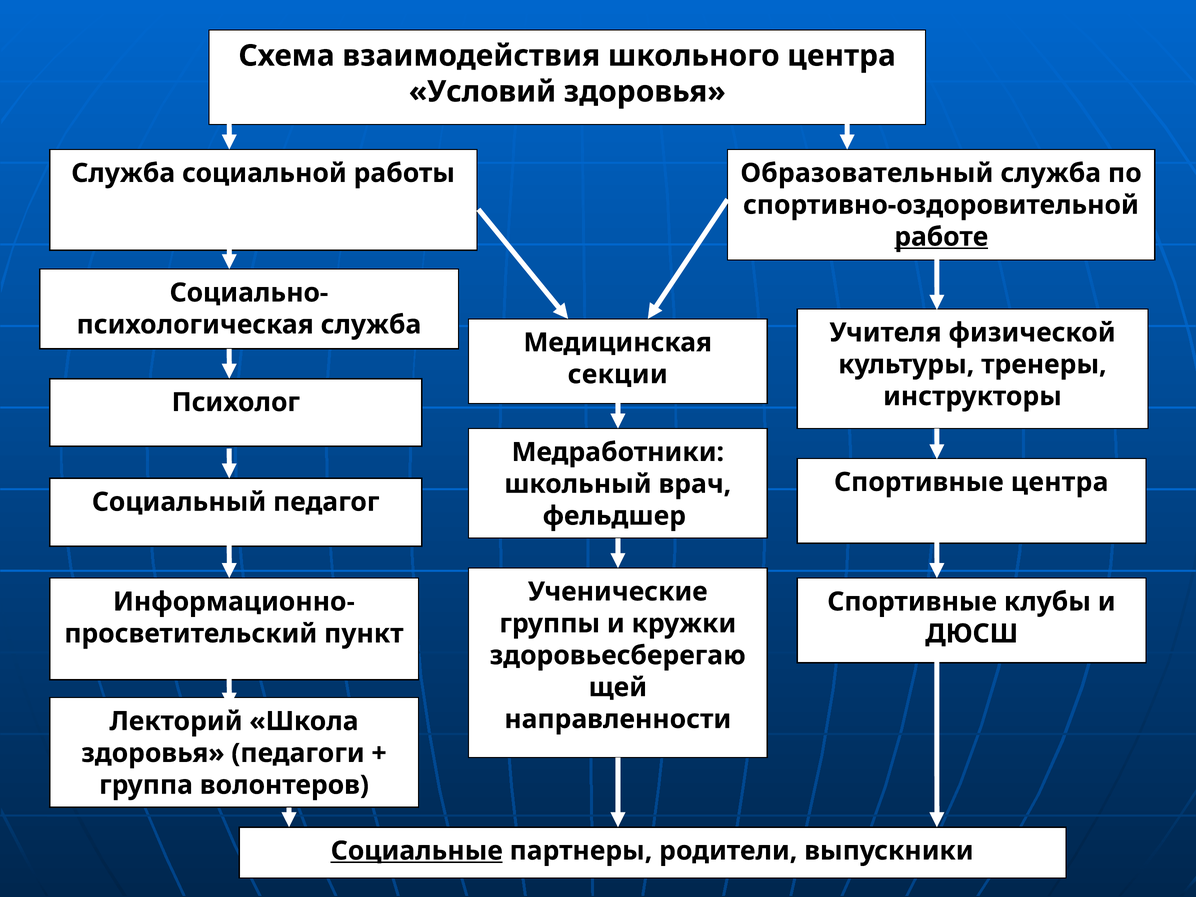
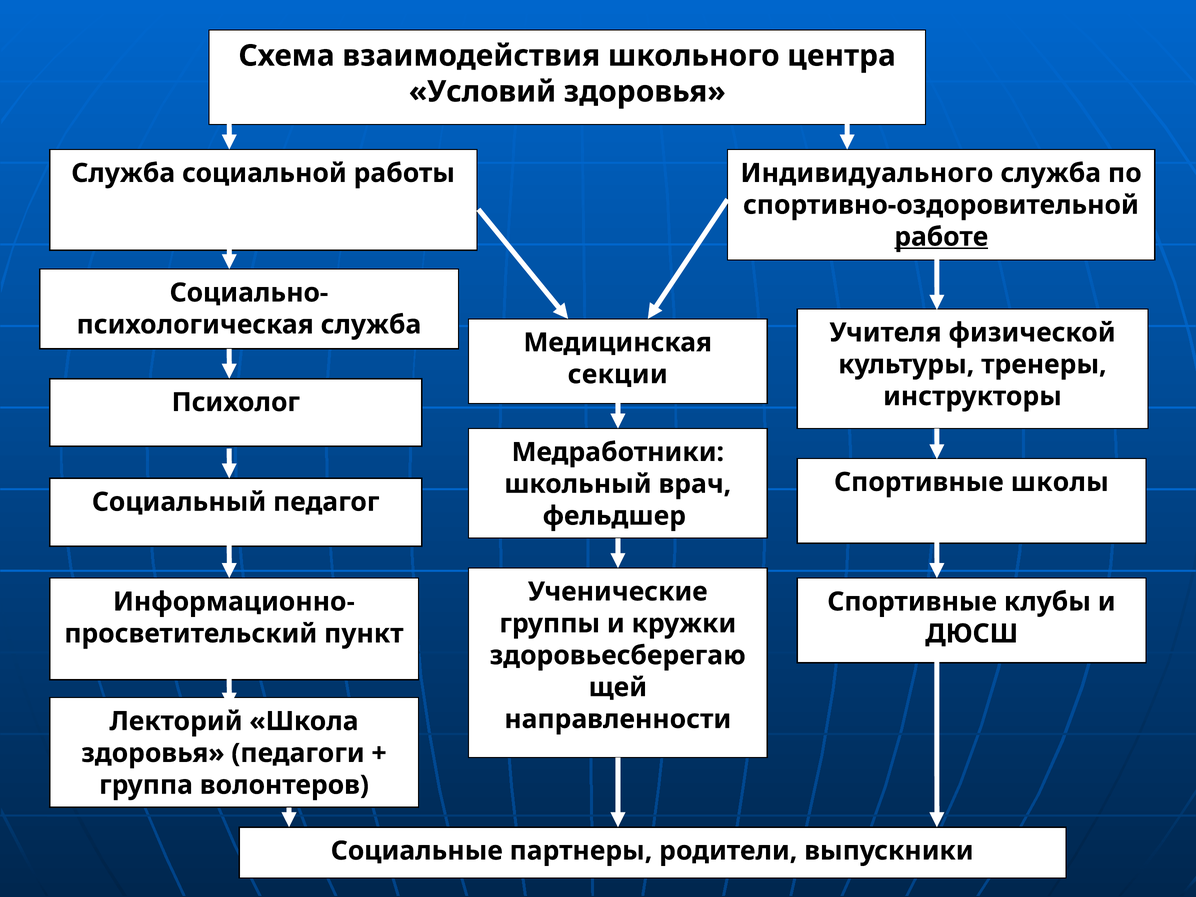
Образовательный: Образовательный -> Индивидуального
Спортивные центра: центра -> школы
Социальные underline: present -> none
